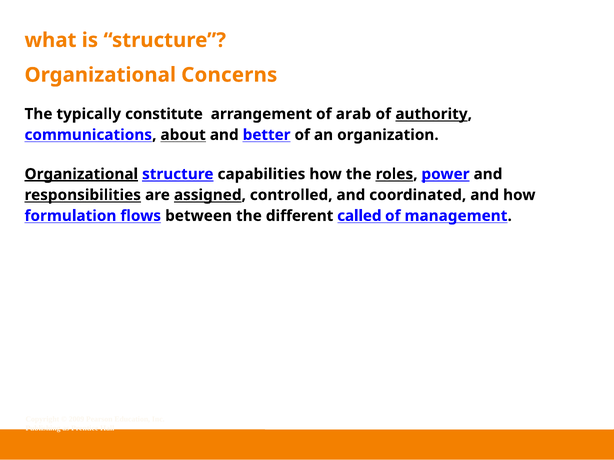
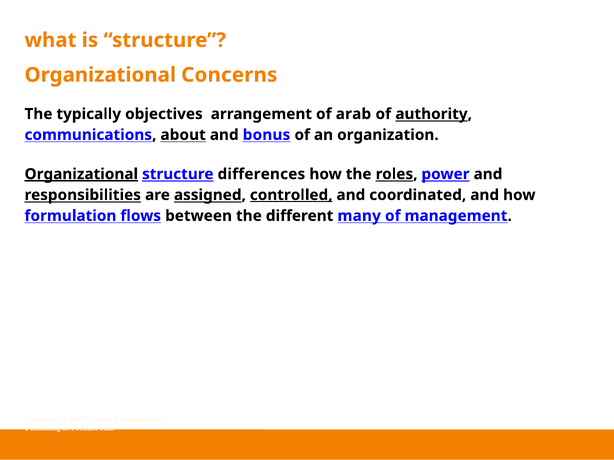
constitute: constitute -> objectives
better: better -> bonus
capabilities: capabilities -> differences
controlled underline: none -> present
called: called -> many
